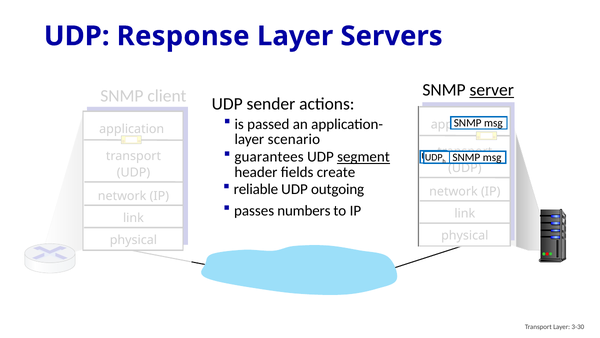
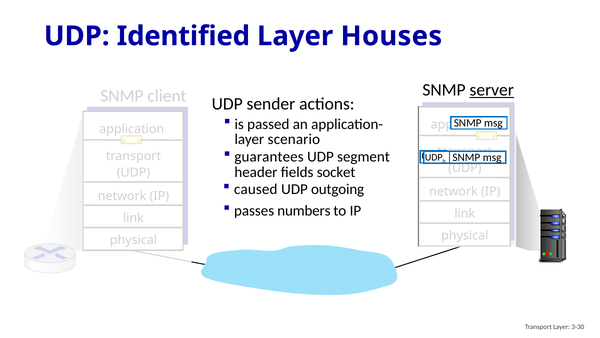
Response: Response -> Identified
Servers: Servers -> Houses
segment underline: present -> none
create: create -> socket
reliable: reliable -> caused
